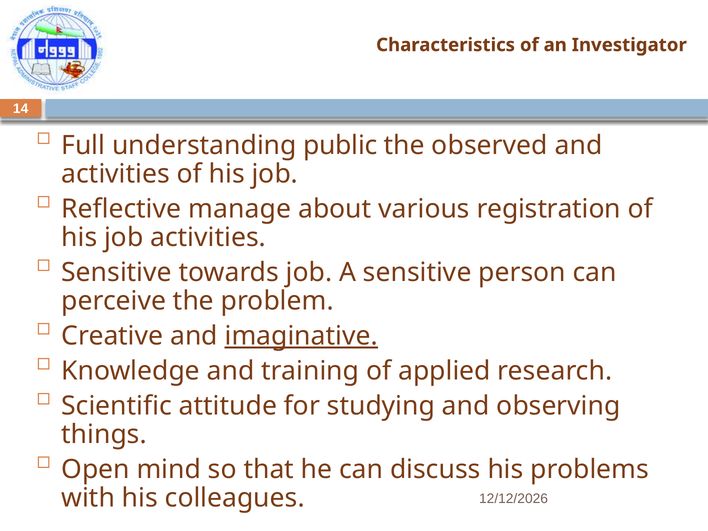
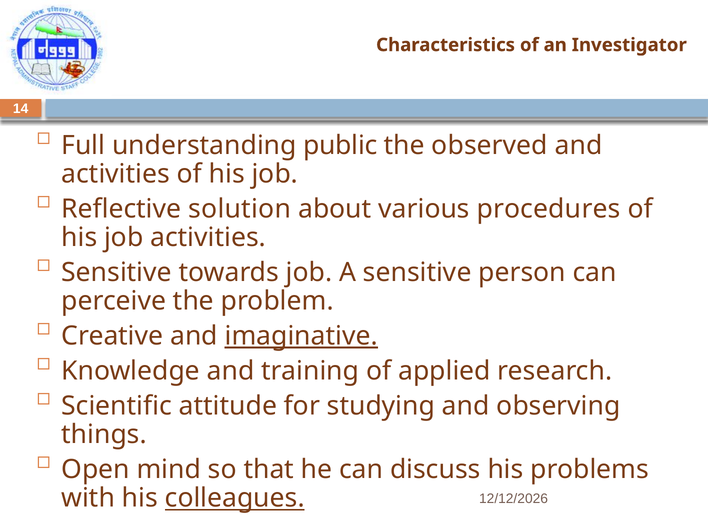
manage: manage -> solution
registration: registration -> procedures
colleagues underline: none -> present
